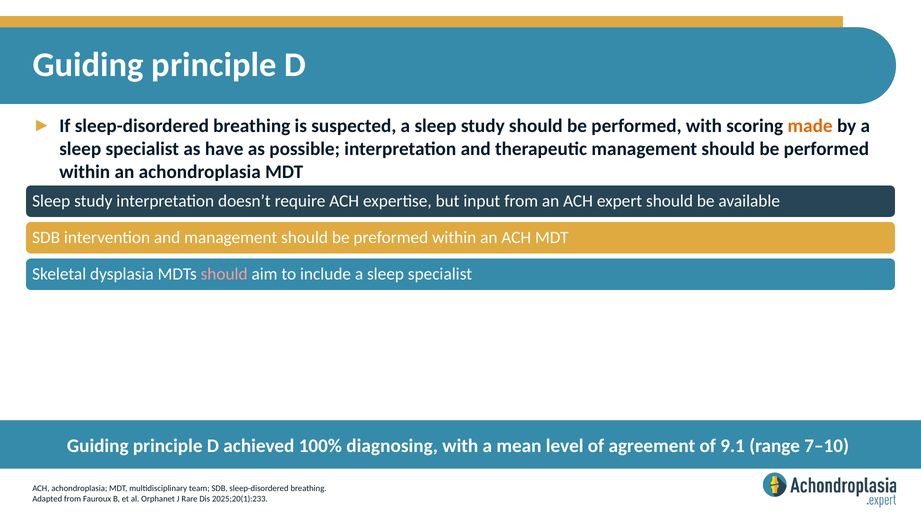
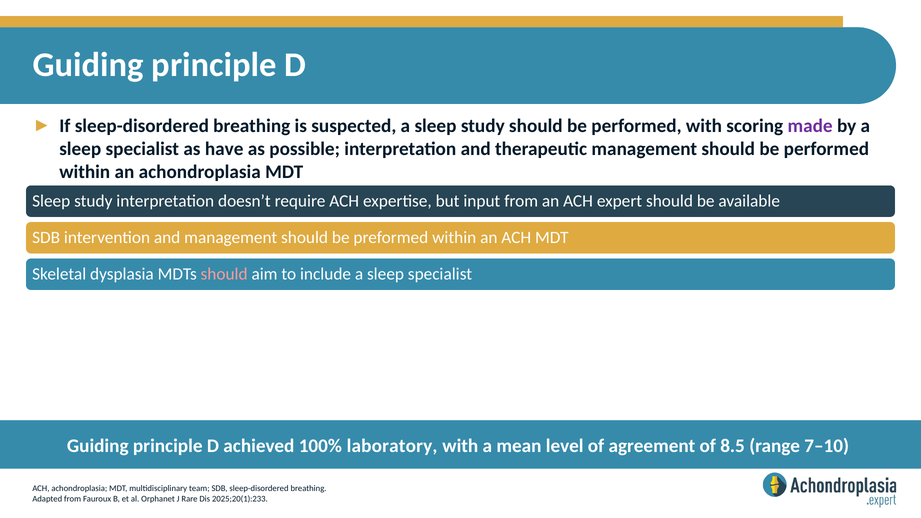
made colour: orange -> purple
diagnosing: diagnosing -> laboratory
9.1: 9.1 -> 8.5
